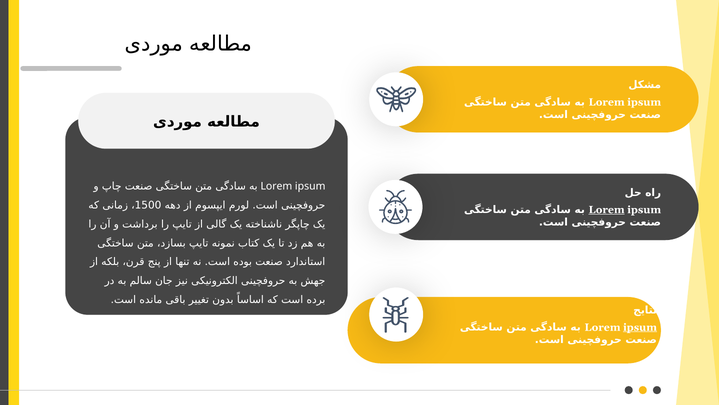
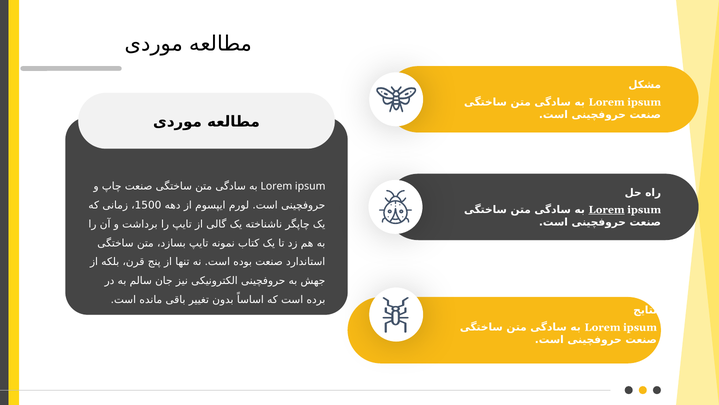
ipsum at (640, 327) underline: present -> none
